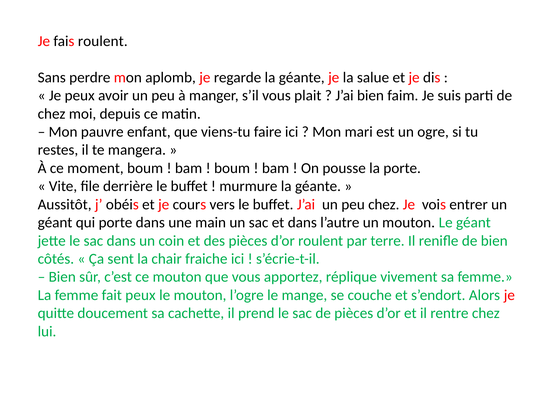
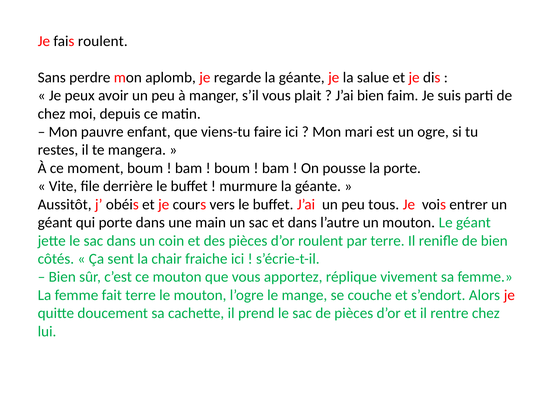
peu chez: chez -> tous
fait peux: peux -> terre
